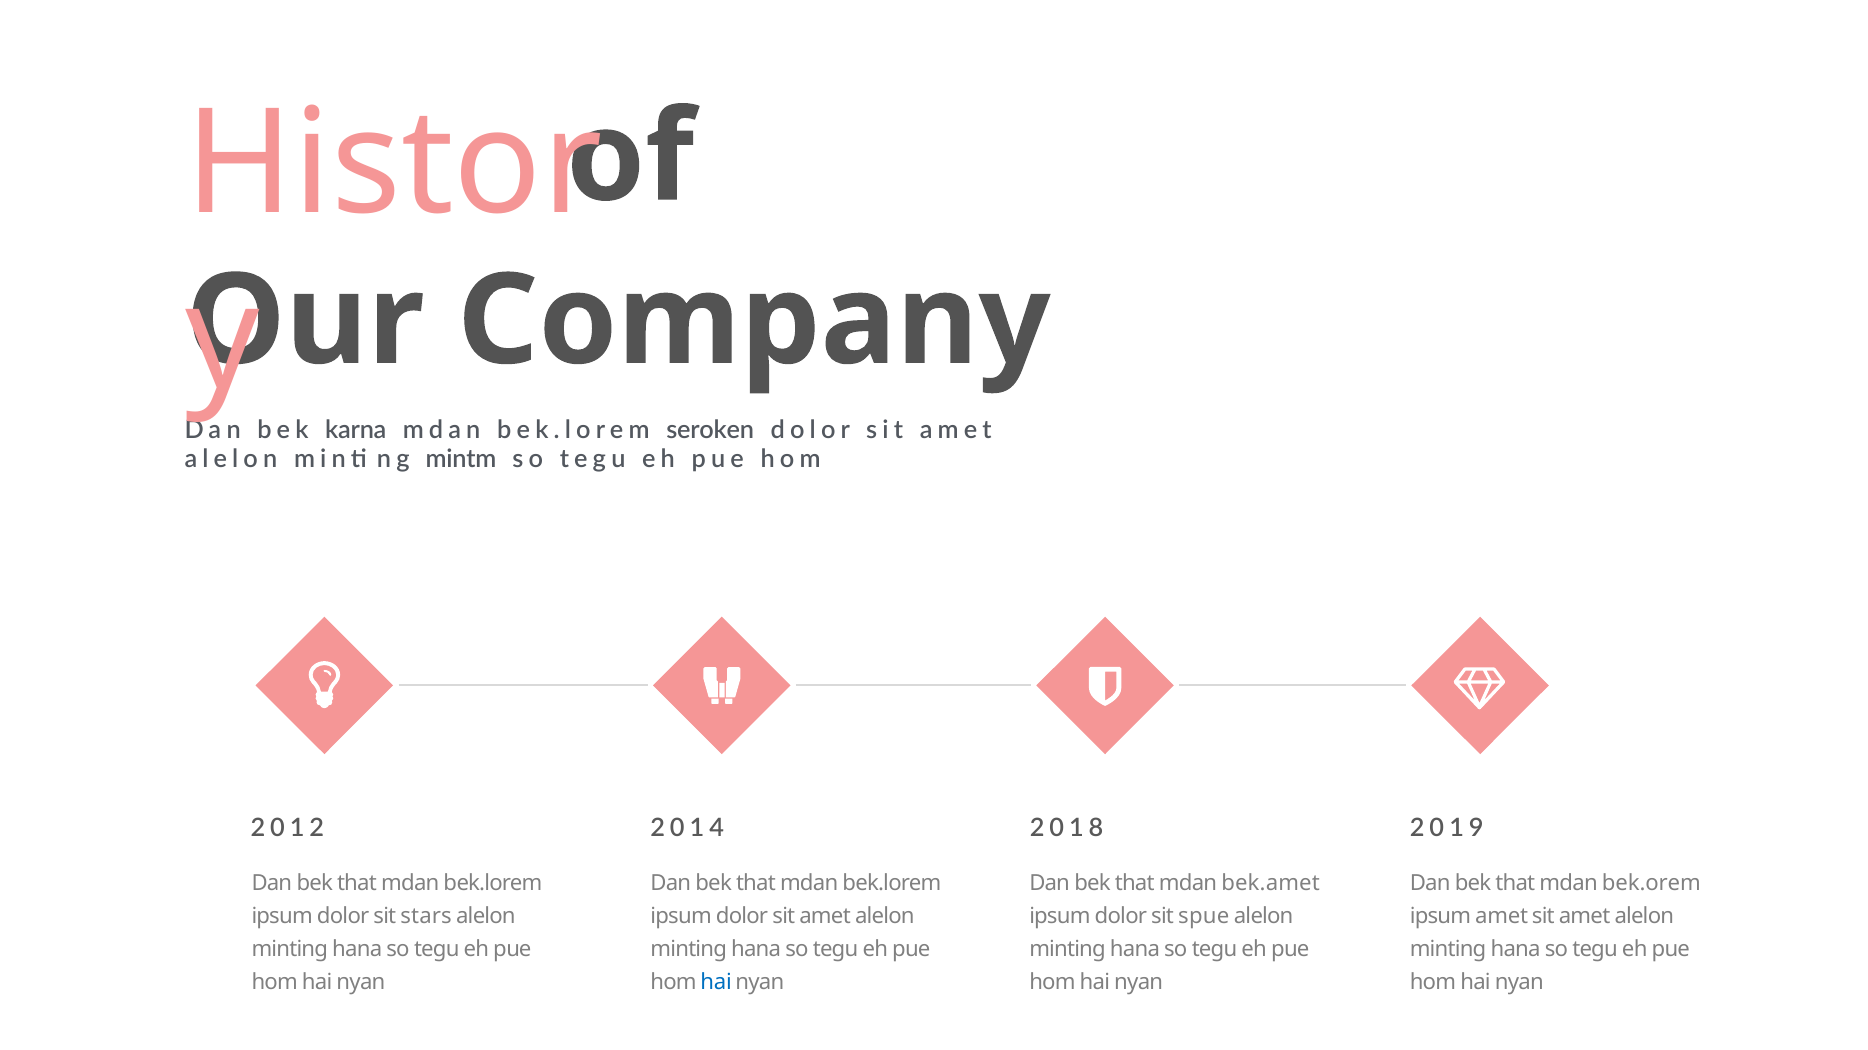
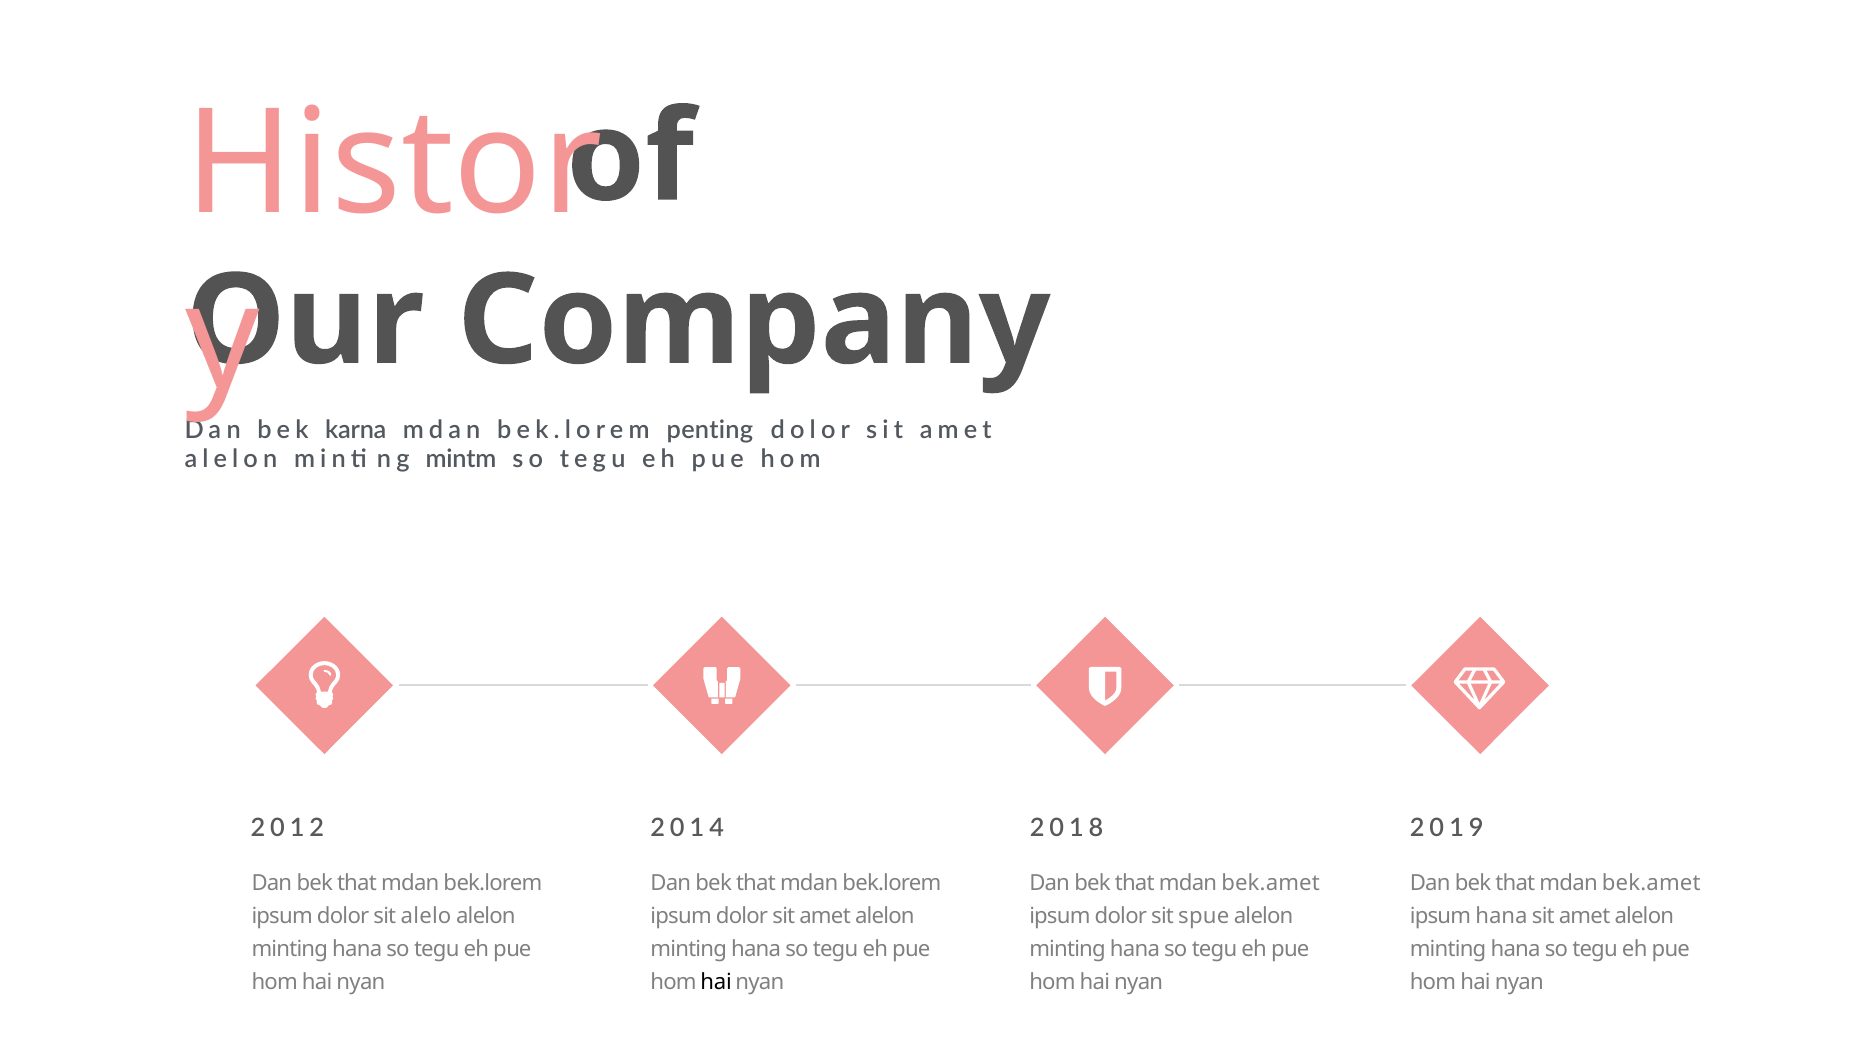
seroken: seroken -> penting
bek.orem at (1651, 884): bek.orem -> bek.amet
stars: stars -> alelo
ipsum amet: amet -> hana
hai at (716, 983) colour: blue -> black
